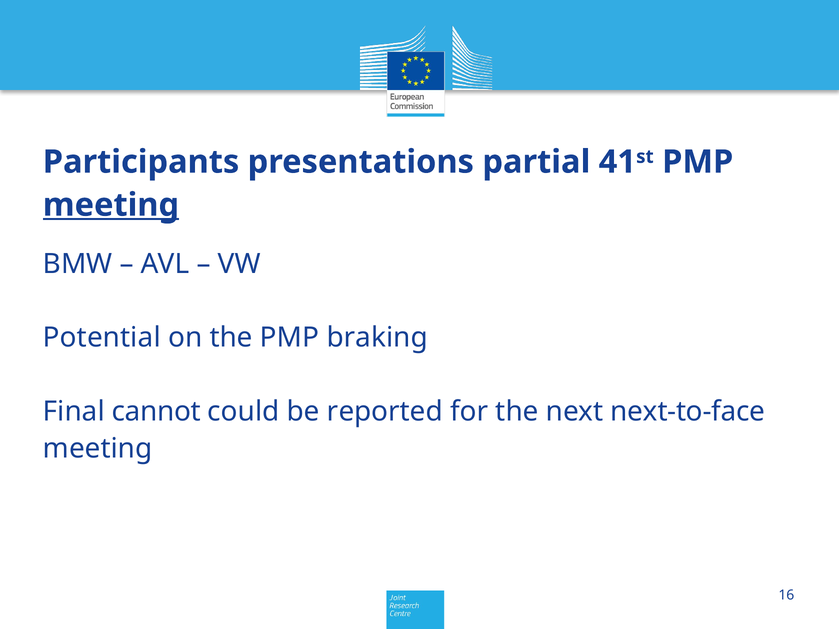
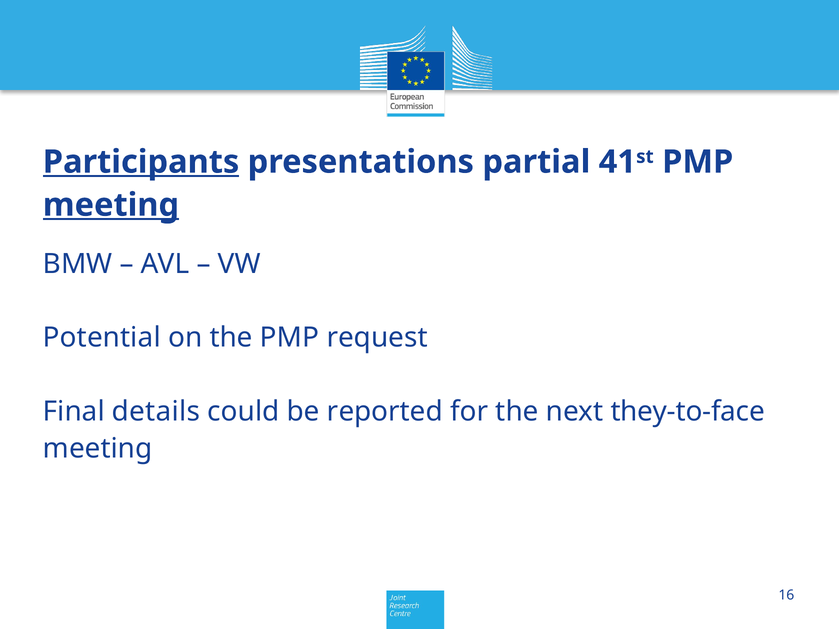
Participants underline: none -> present
braking: braking -> request
cannot: cannot -> details
next-to-face: next-to-face -> they-to-face
